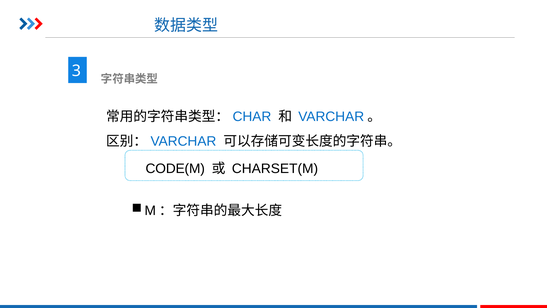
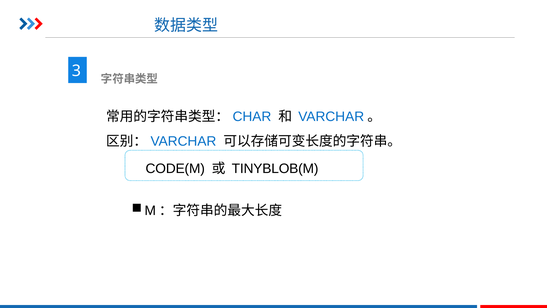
CHARSET(M: CHARSET(M -> TINYBLOB(M
